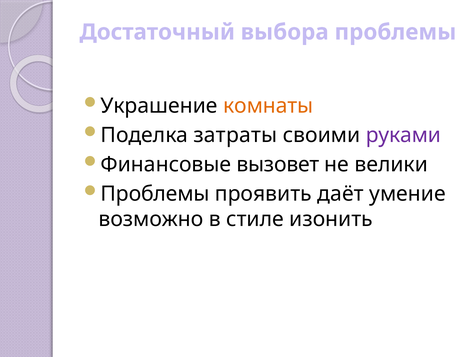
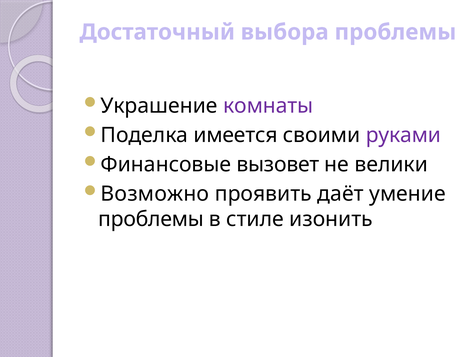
комнаты colour: orange -> purple
затраты: затраты -> имеется
Проблемы at (155, 194): Проблемы -> Возможно
возможно at (151, 219): возможно -> проблемы
